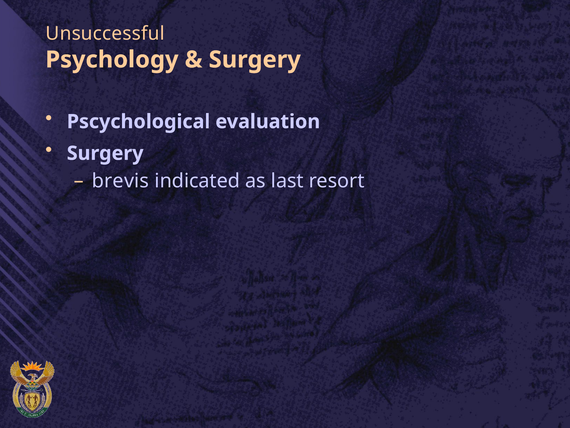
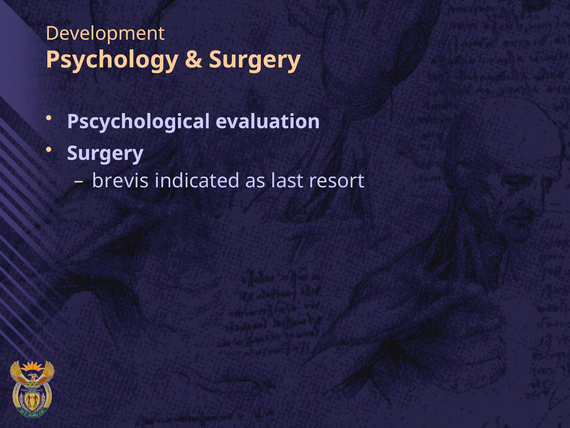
Unsuccessful: Unsuccessful -> Development
